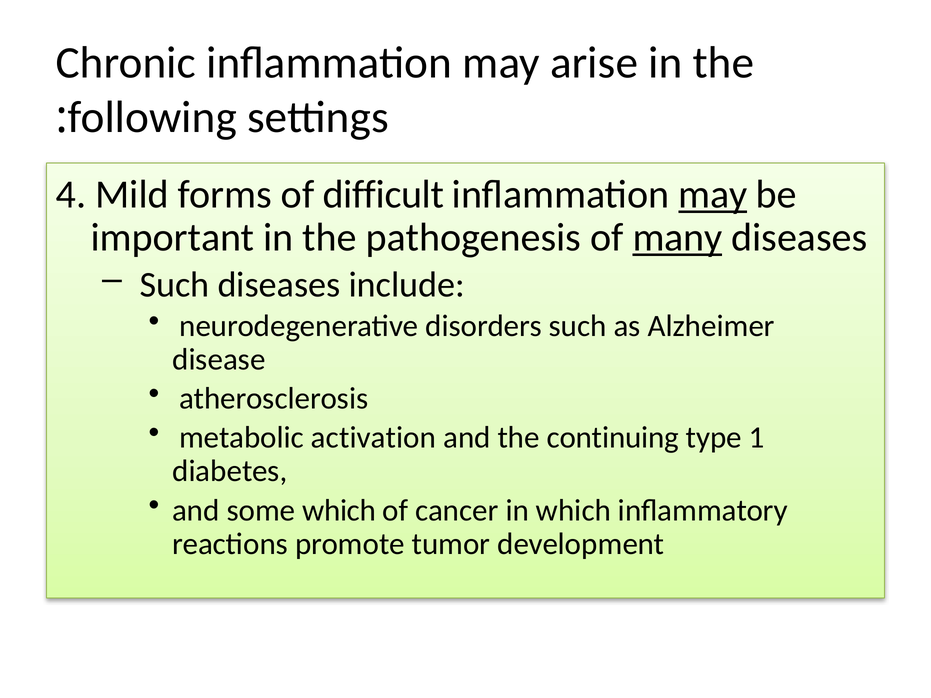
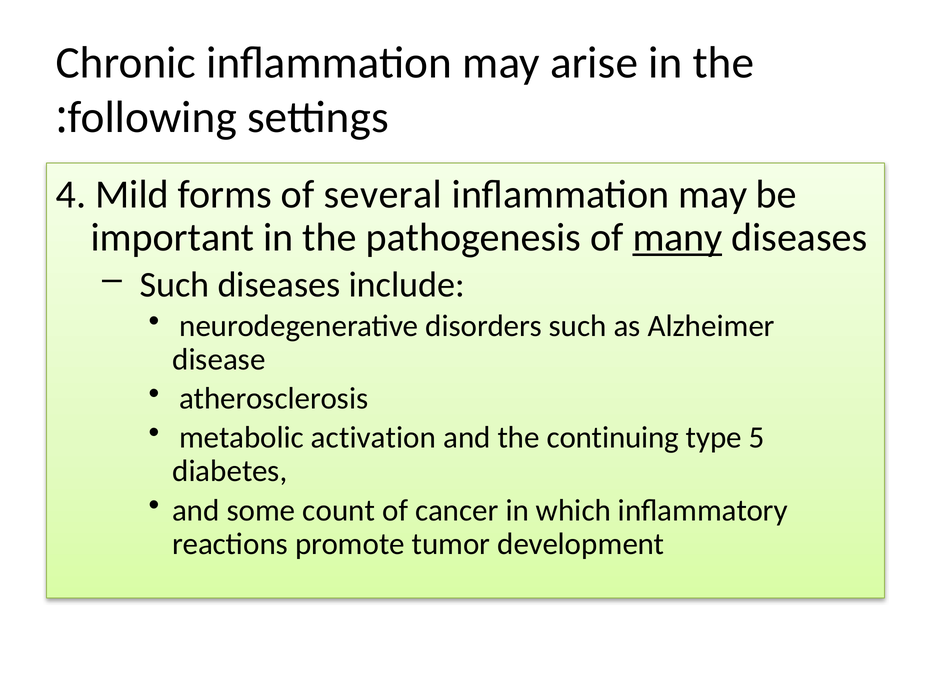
difficult: difficult -> several
may at (713, 194) underline: present -> none
1: 1 -> 5
some which: which -> count
